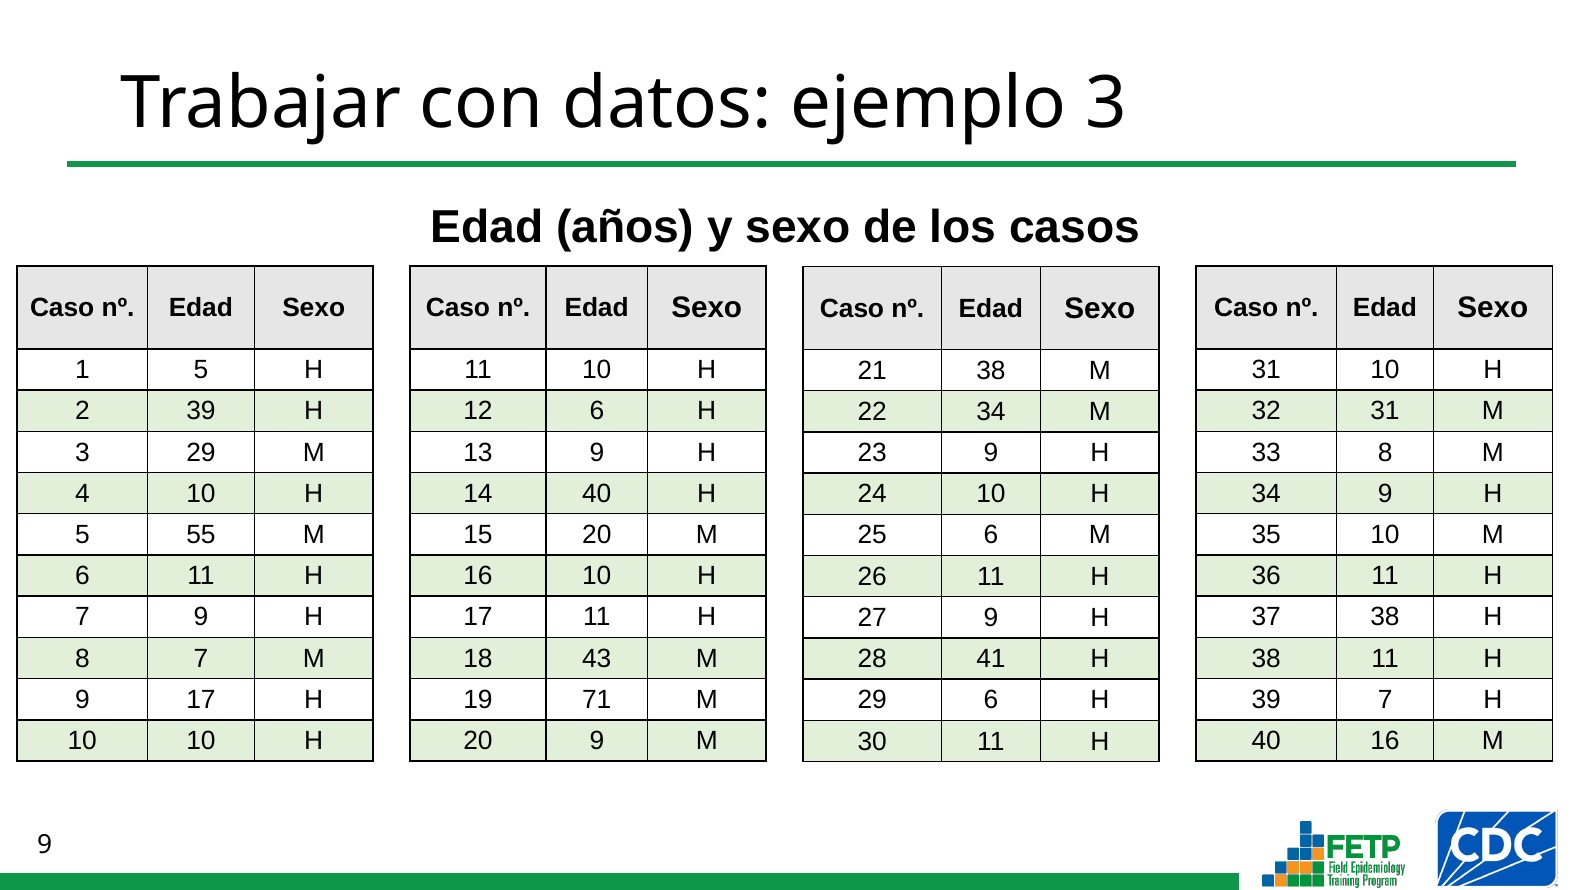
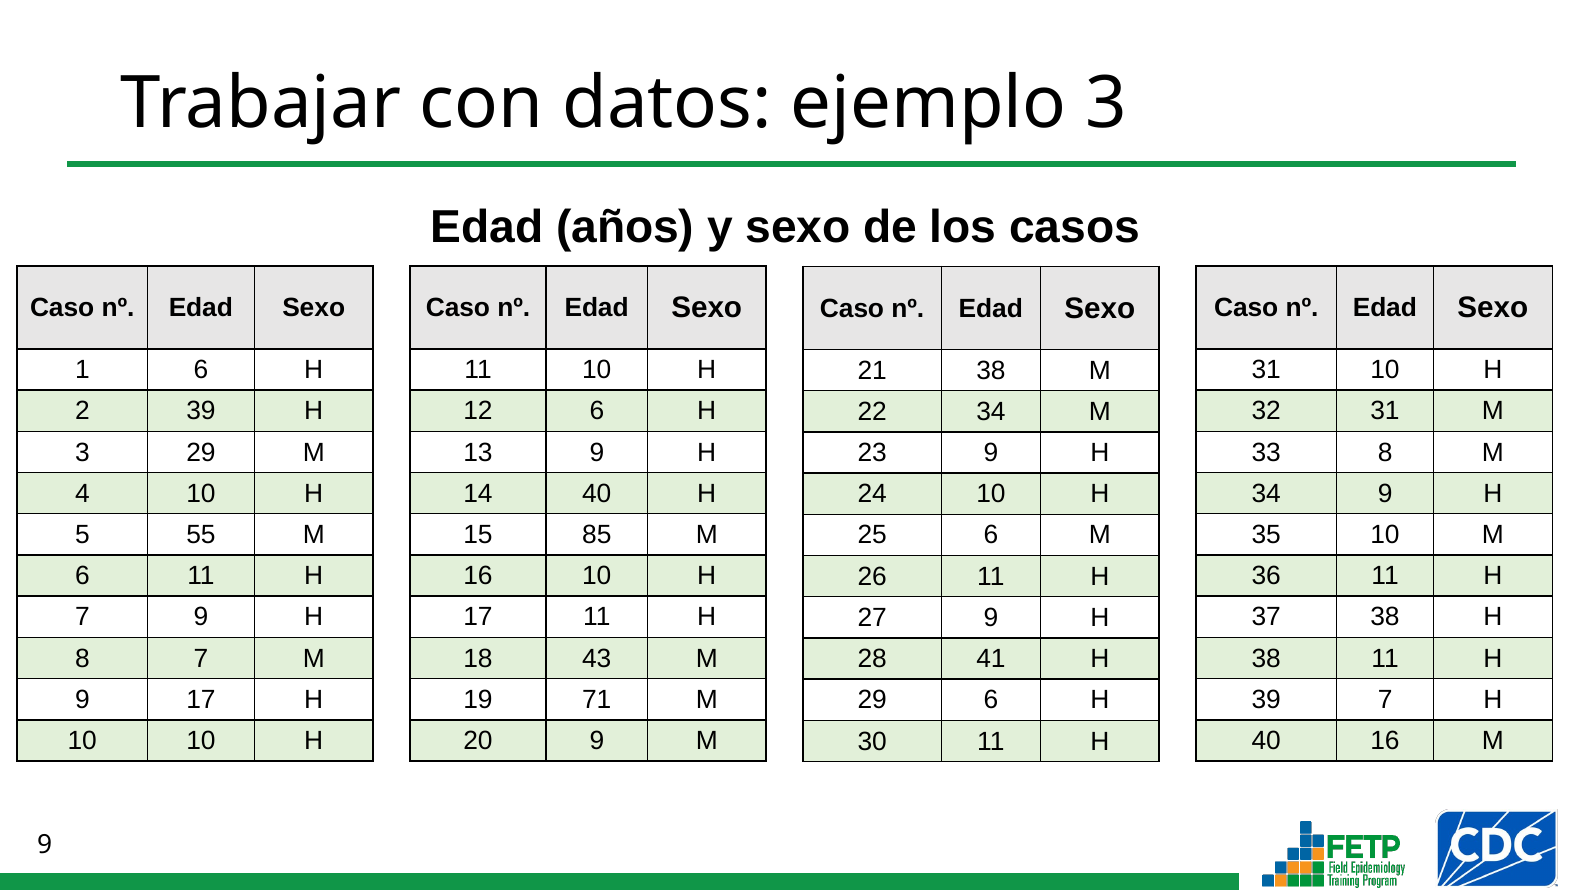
1 5: 5 -> 6
15 20: 20 -> 85
